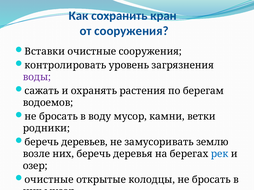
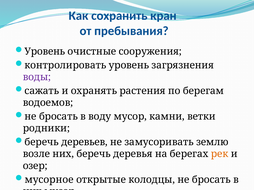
от сооружения: сооружения -> пребывания
Вставки at (45, 52): Вставки -> Уровень
рек colour: blue -> orange
очистные at (49, 180): очистные -> мусорное
